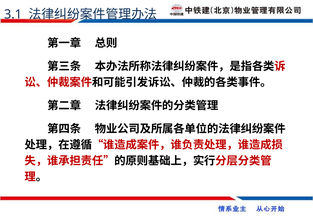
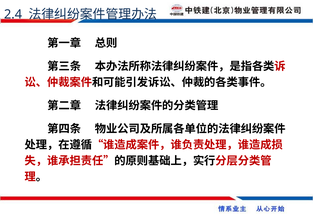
3.1: 3.1 -> 2.4
